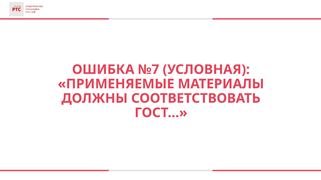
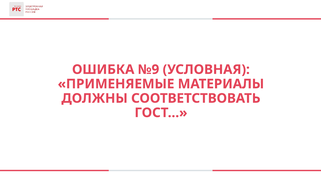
№7: №7 -> №9
